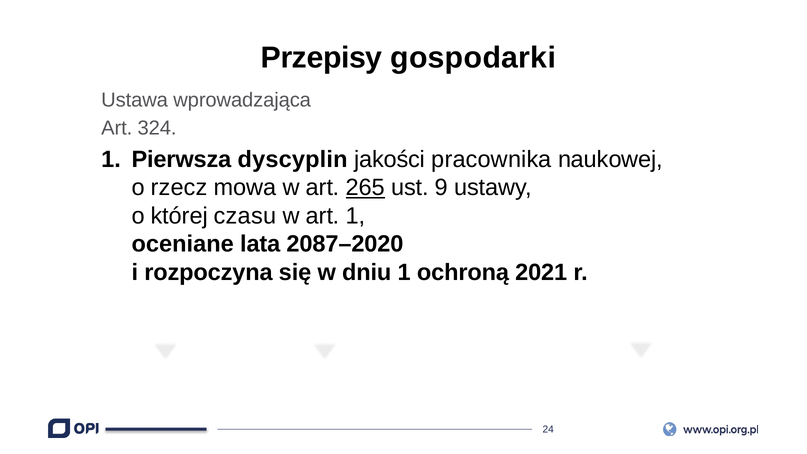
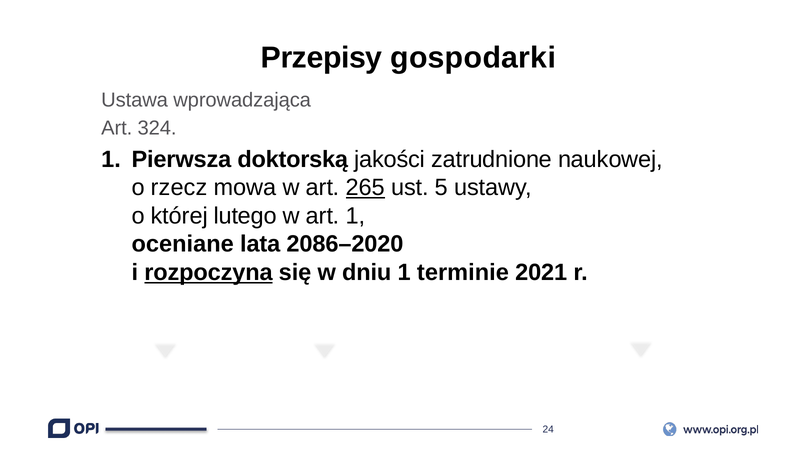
dyscyplin: dyscyplin -> doktorską
pracownika: pracownika -> zatrudnione
9: 9 -> 5
czasu: czasu -> lutego
2087–2020: 2087–2020 -> 2086–2020
rozpoczyna underline: none -> present
ochroną: ochroną -> terminie
